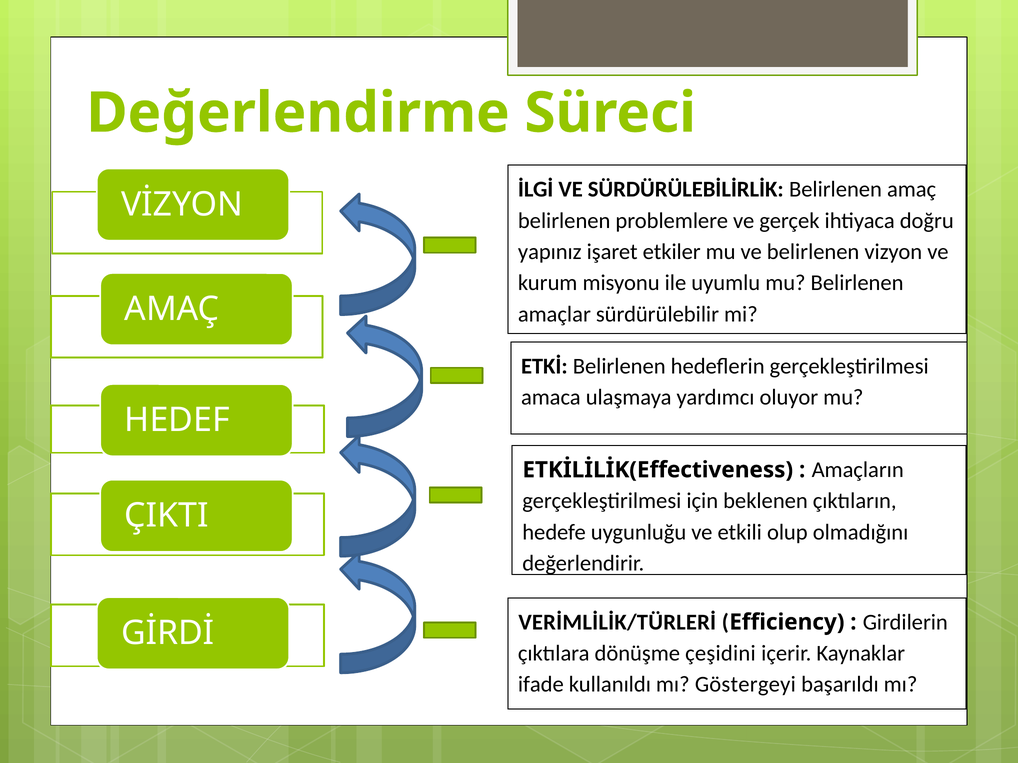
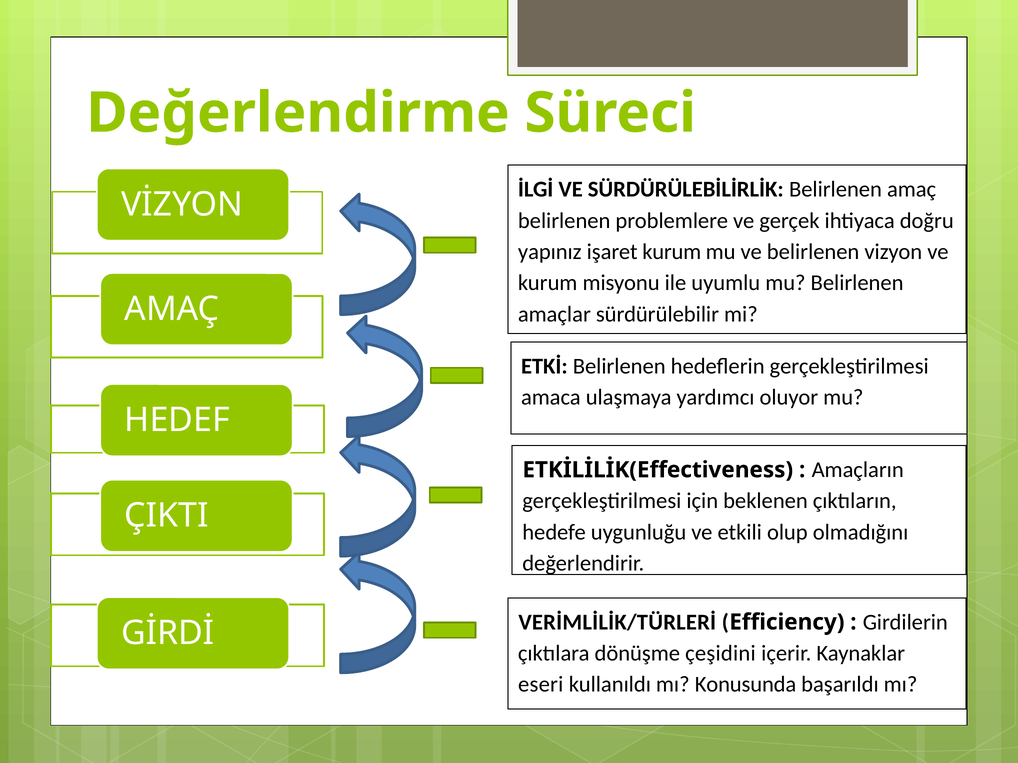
işaret etkiler: etkiler -> kurum
ifade: ifade -> eseri
Göstergeyi: Göstergeyi -> Konusunda
